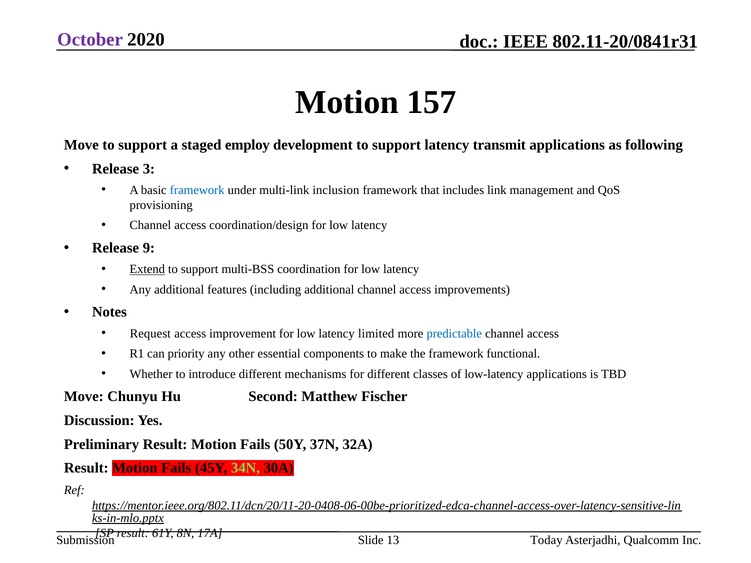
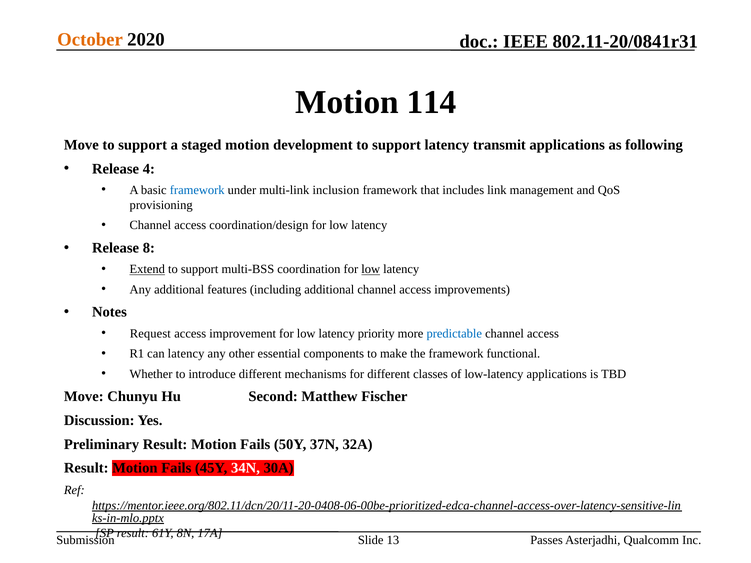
October colour: purple -> orange
157: 157 -> 114
staged employ: employ -> motion
3: 3 -> 4
9: 9 -> 8
low at (371, 269) underline: none -> present
limited: limited -> priority
can priority: priority -> latency
34N colour: light green -> white
Today: Today -> Passes
